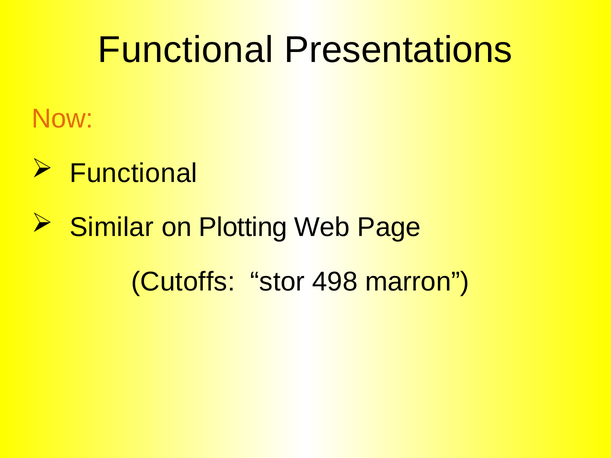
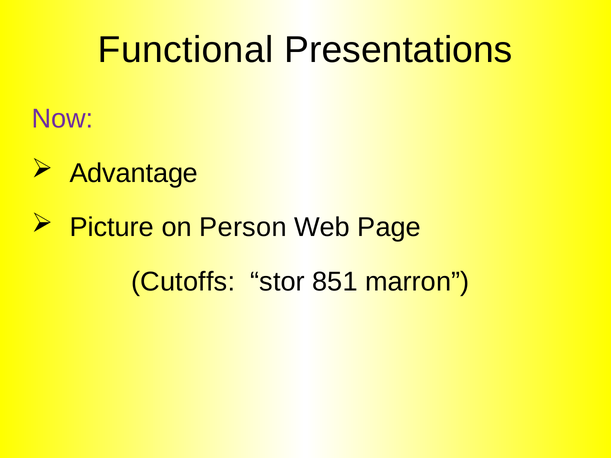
Now colour: orange -> purple
Functional at (134, 173): Functional -> Advantage
Similar: Similar -> Picture
Plotting: Plotting -> Person
498: 498 -> 851
